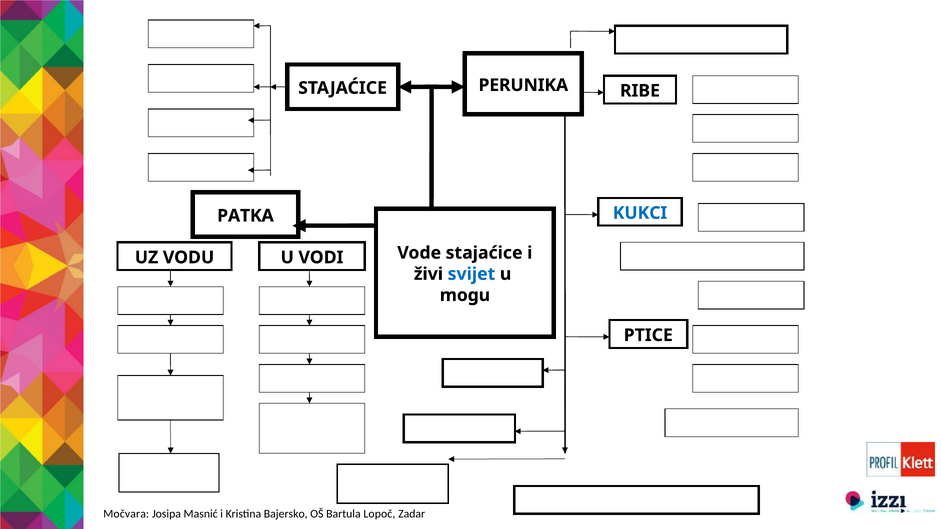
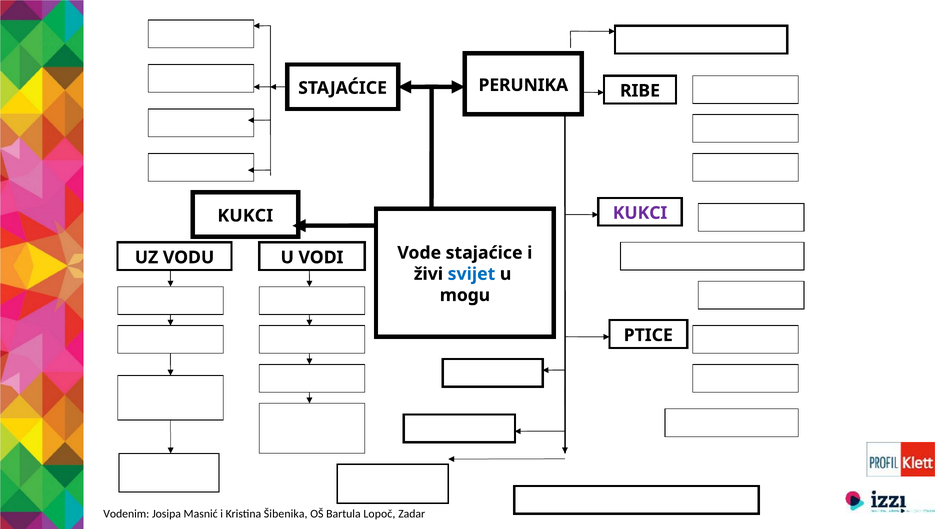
KUKCI at (640, 213) colour: blue -> purple
PATKA at (245, 216): PATKA -> KUKCI
Močvara: Močvara -> Vodenim
Bajersko: Bajersko -> Šibenika
